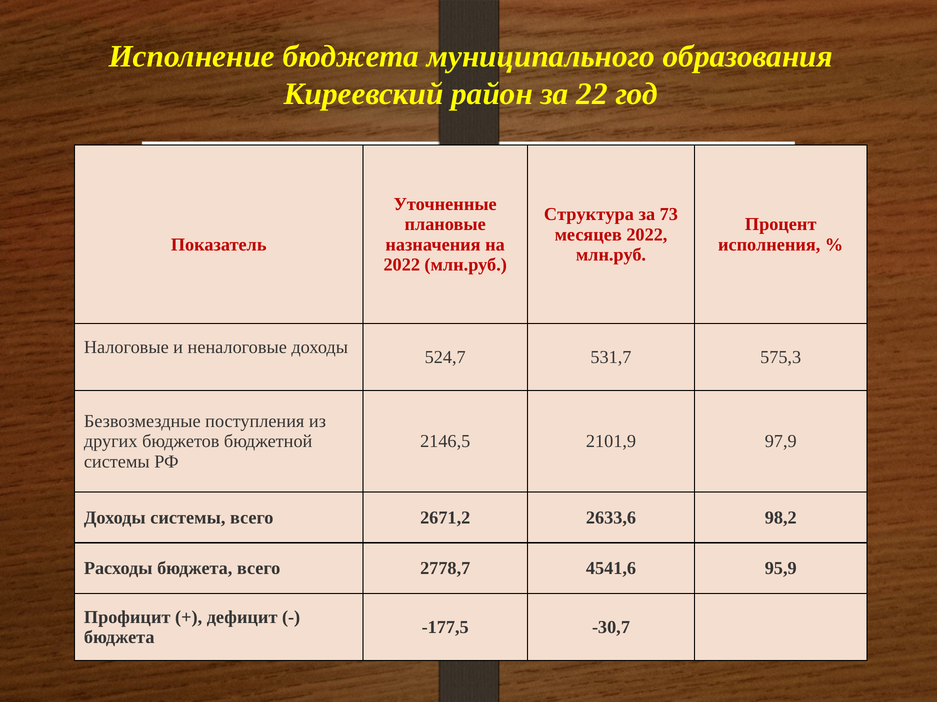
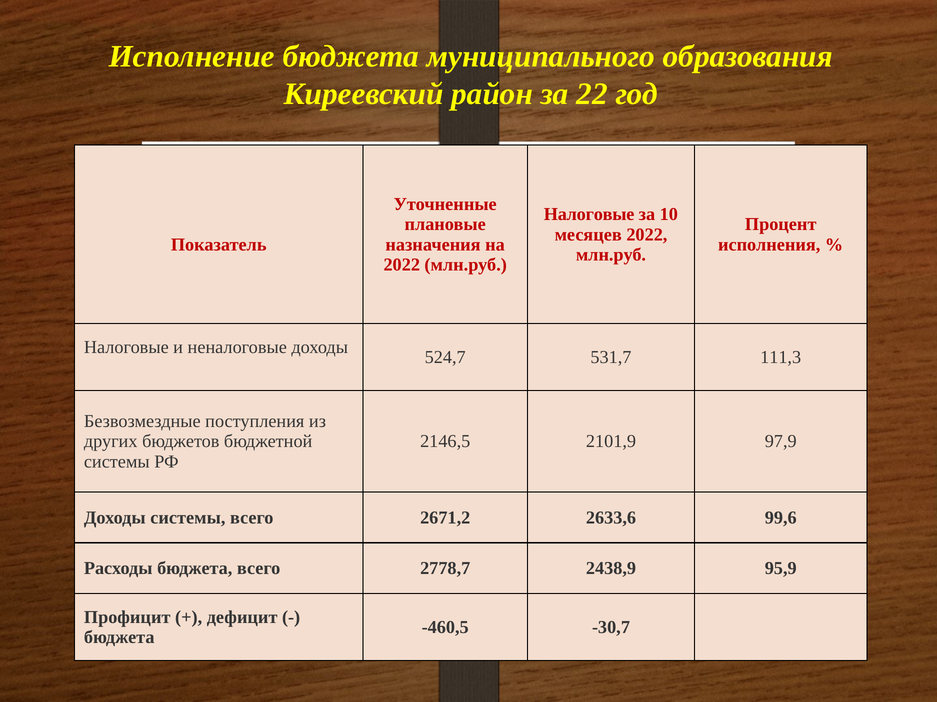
Структура at (589, 215): Структура -> Налоговые
73: 73 -> 10
575,3: 575,3 -> 111,3
98,2: 98,2 -> 99,6
4541,6: 4541,6 -> 2438,9
-177,5: -177,5 -> -460,5
